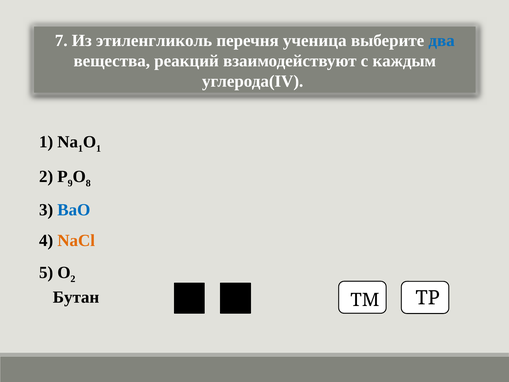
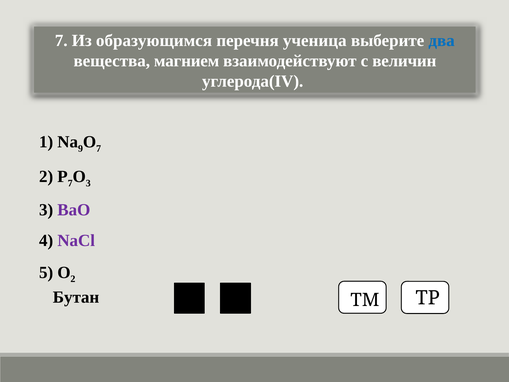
этиленгликоль: этиленгликоль -> образующимся
реакций: реакций -> магнием
каждым: каждым -> величин
1 at (80, 148): 1 -> 9
1 at (99, 148): 1 -> 7
9 at (70, 183): 9 -> 7
8 at (88, 183): 8 -> 3
BaO colour: blue -> purple
NaCl colour: orange -> purple
